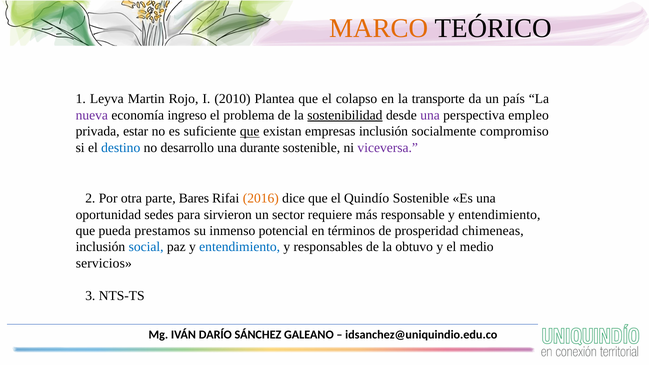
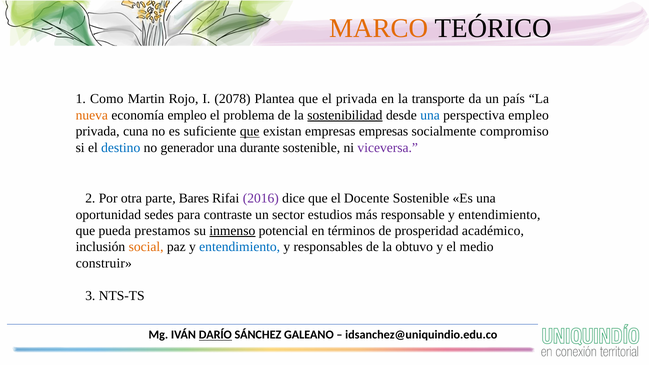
Leyva: Leyva -> Como
2010: 2010 -> 2078
el colapso: colapso -> privada
nueva colour: purple -> orange
economía ingreso: ingreso -> empleo
una at (430, 115) colour: purple -> blue
estar: estar -> cuna
empresas inclusión: inclusión -> empresas
desarrollo: desarrollo -> generador
2016 colour: orange -> purple
Quindío: Quindío -> Docente
sirvieron: sirvieron -> contraste
requiere: requiere -> estudios
inmenso underline: none -> present
chimeneas: chimeneas -> académico
social colour: blue -> orange
servicios: servicios -> construir
DARÍO underline: none -> present
